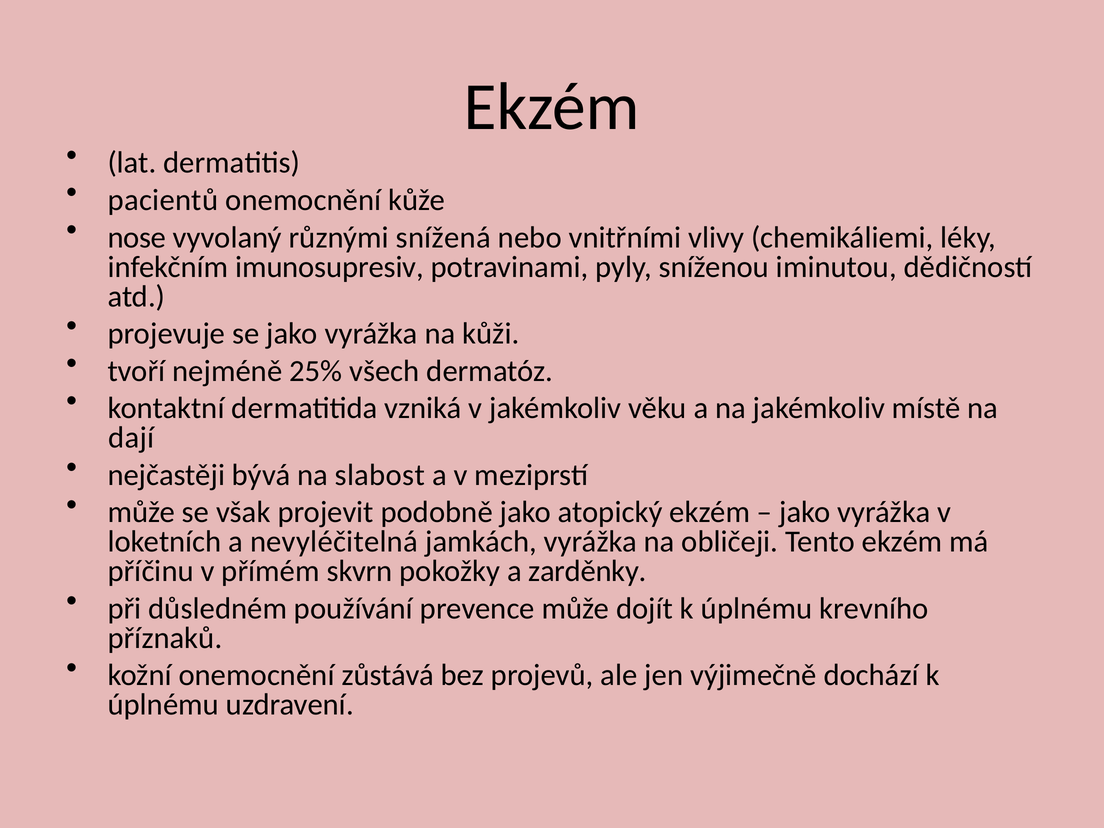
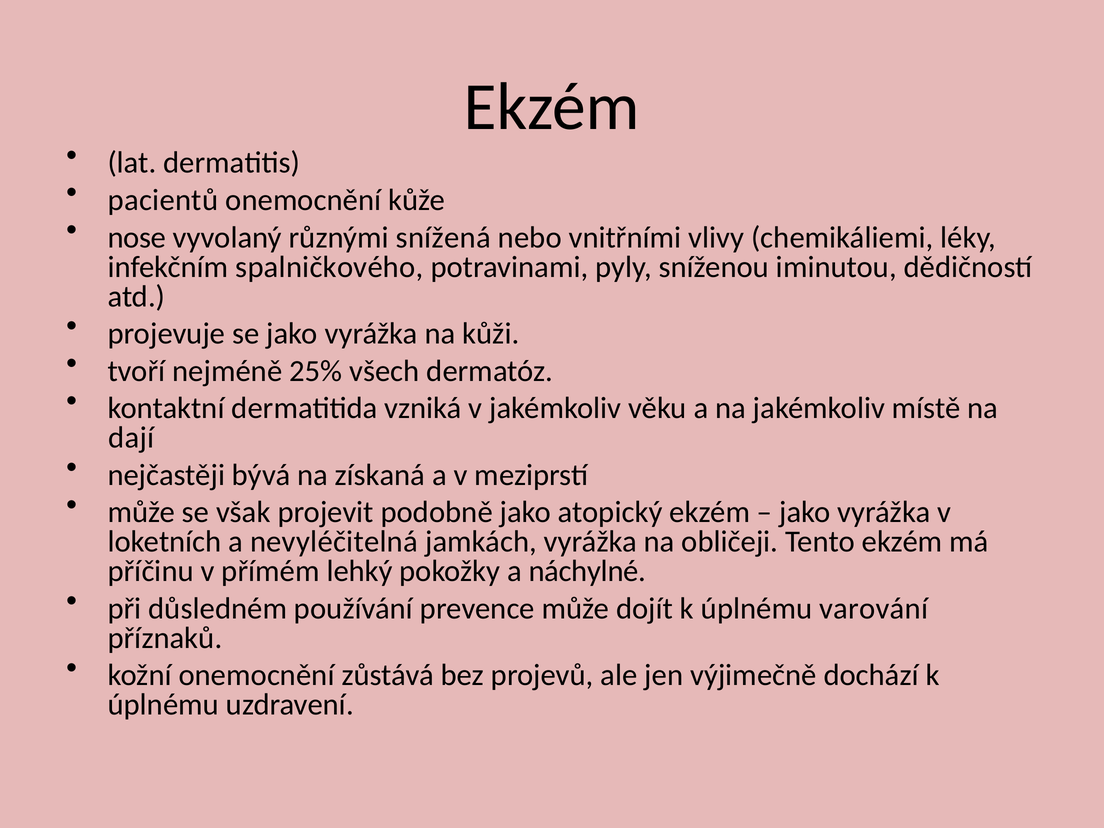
imunosupresiv: imunosupresiv -> spalničkového
slabost: slabost -> získaná
skvrn: skvrn -> lehký
zarděnky: zarděnky -> náchylné
krevního: krevního -> varování
